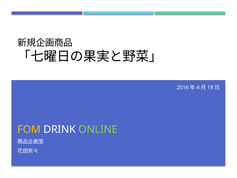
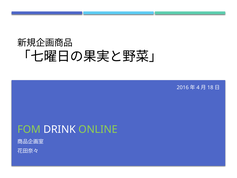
FOM colour: yellow -> light green
